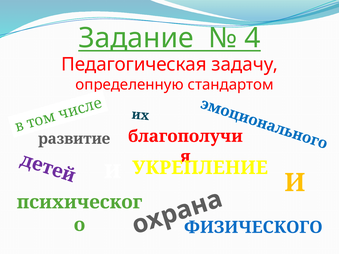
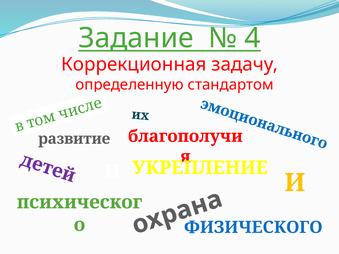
Педагогическая: Педагогическая -> Коррекционная
